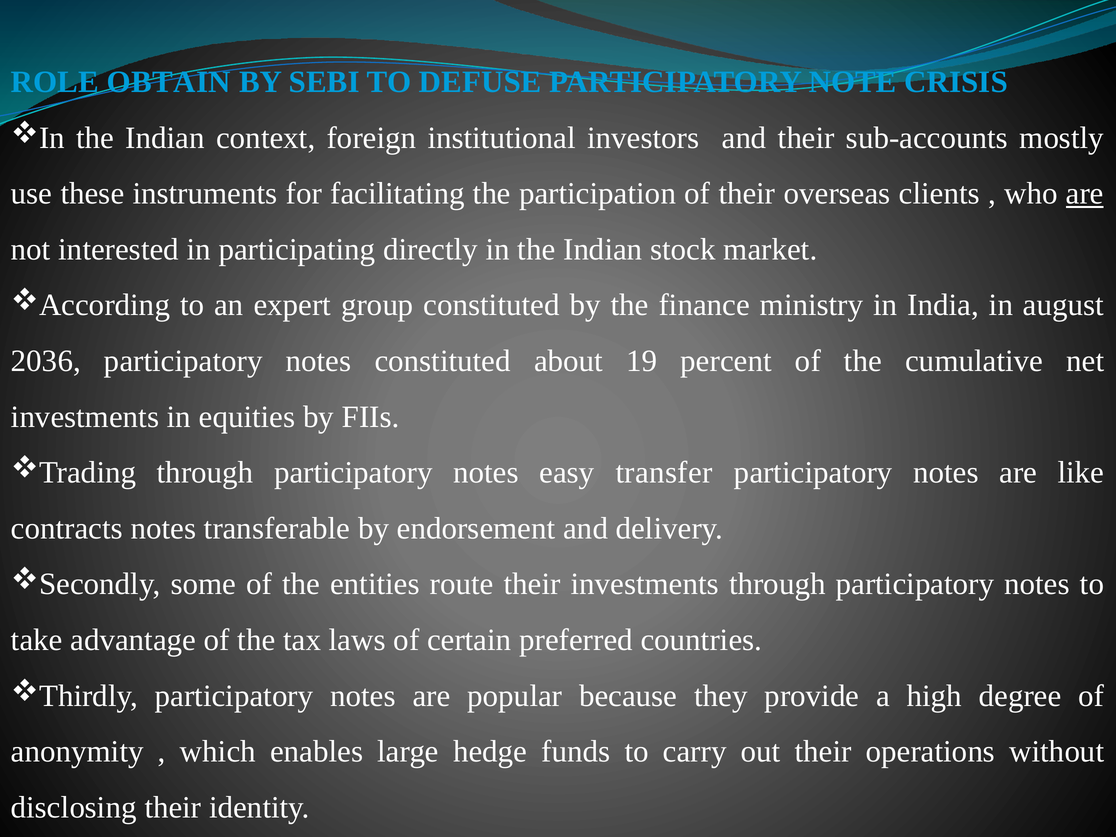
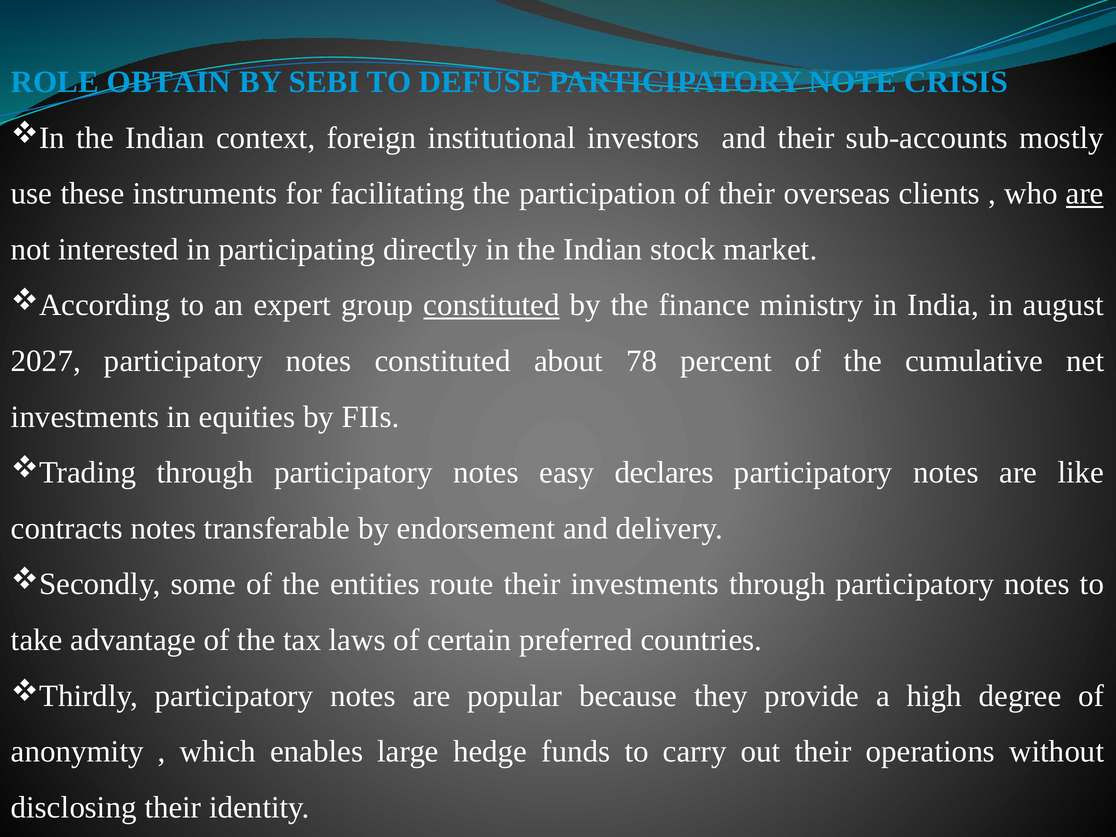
constituted at (492, 305) underline: none -> present
2036: 2036 -> 2027
19: 19 -> 78
transfer: transfer -> declares
